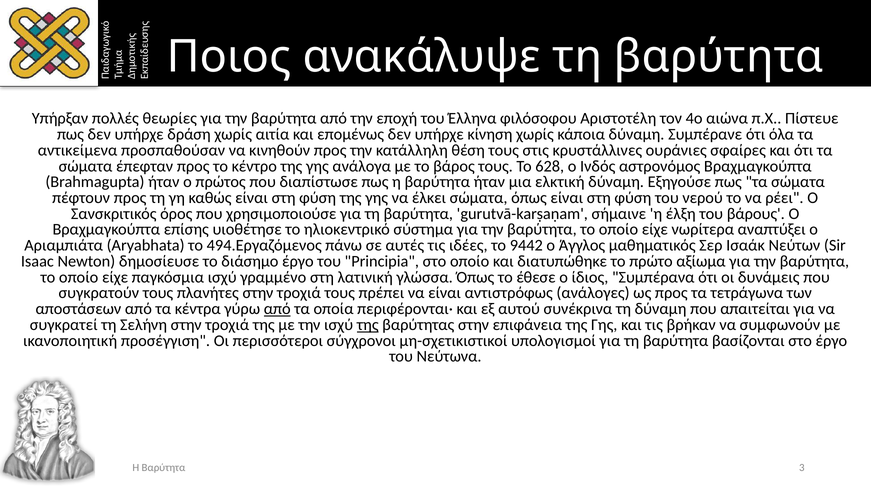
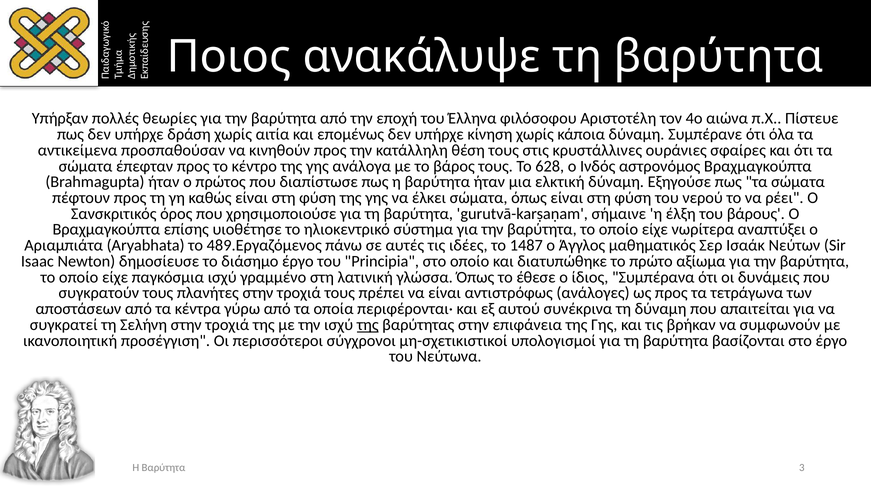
494.Εργαζόμενος: 494.Εργαζόμενος -> 489.Εργαζόμενος
9442: 9442 -> 1487
από at (277, 309) underline: present -> none
